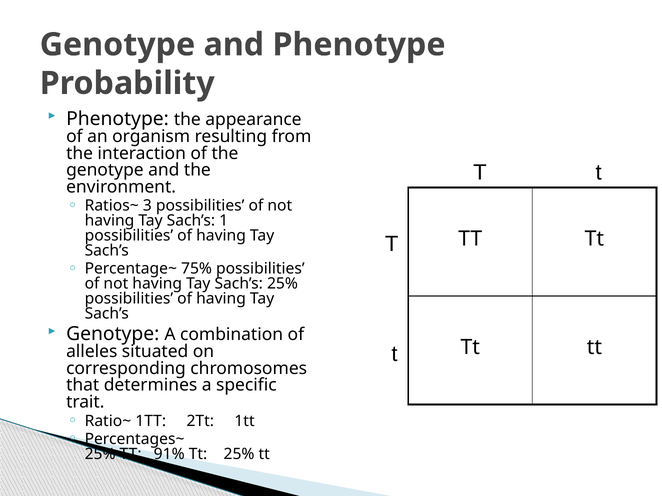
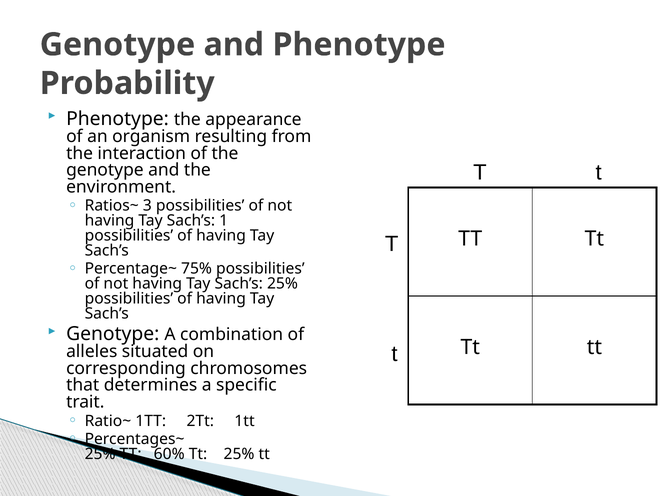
91%: 91% -> 60%
